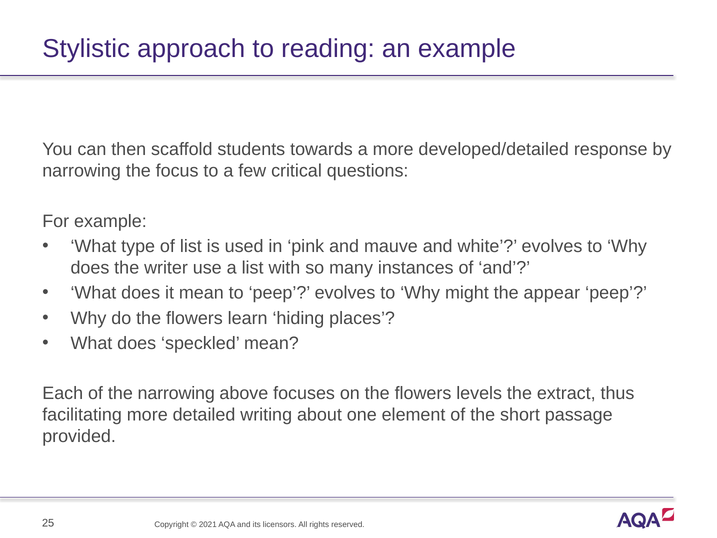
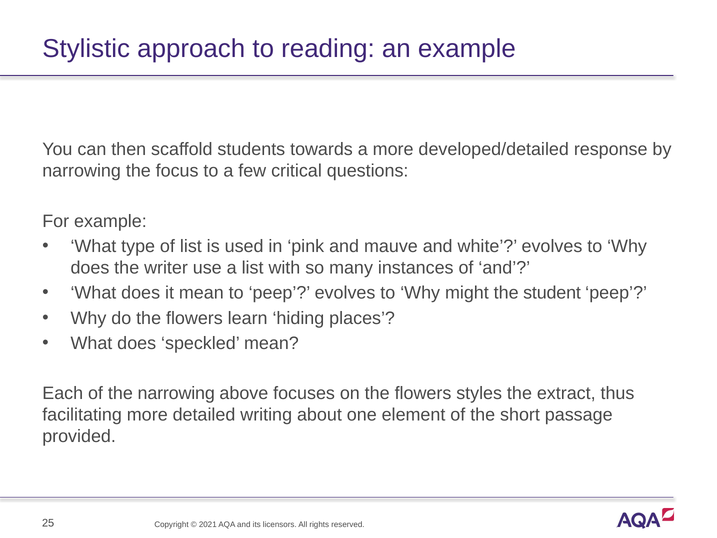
appear: appear -> student
levels: levels -> styles
